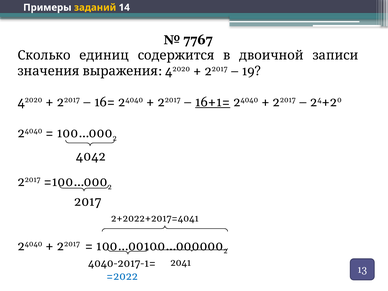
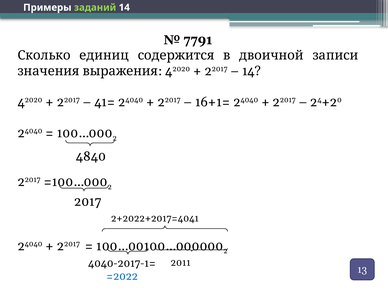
заданий colour: yellow -> light green
7767: 7767 -> 7791
19 at (251, 71): 19 -> 14
16=: 16= -> 41=
16+1= underline: present -> none
4042: 4042 -> 4840
2041: 2041 -> 2011
